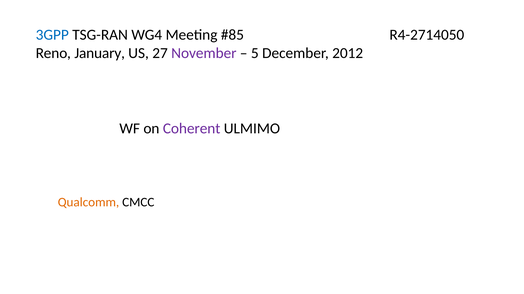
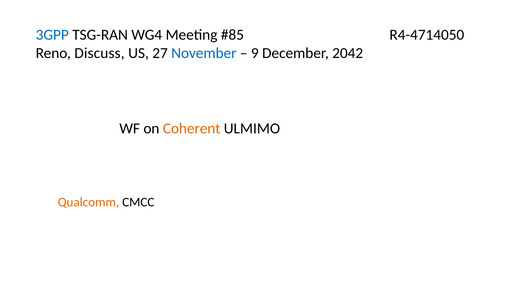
R4-2714050: R4-2714050 -> R4-4714050
January: January -> Discuss
November colour: purple -> blue
5: 5 -> 9
2012: 2012 -> 2042
Coherent colour: purple -> orange
